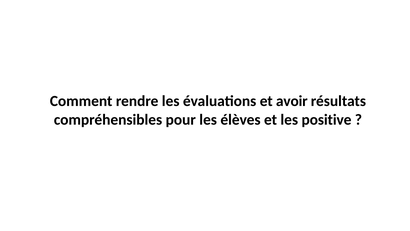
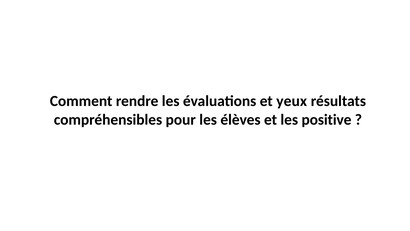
avoir: avoir -> yeux
